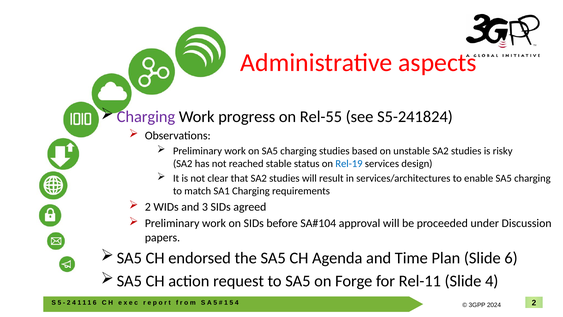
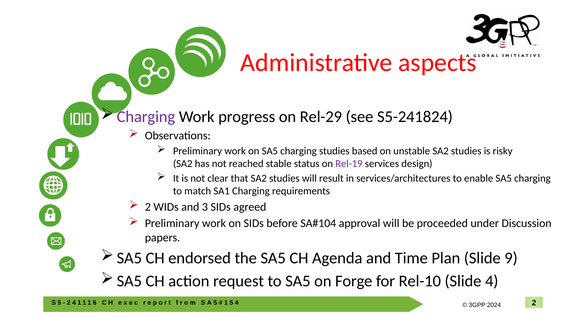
Rel-55: Rel-55 -> Rel-29
Rel-19 colour: blue -> purple
Slide 6: 6 -> 9
Rel-11: Rel-11 -> Rel-10
